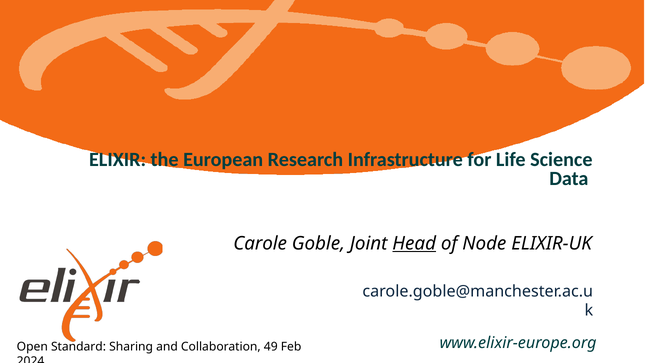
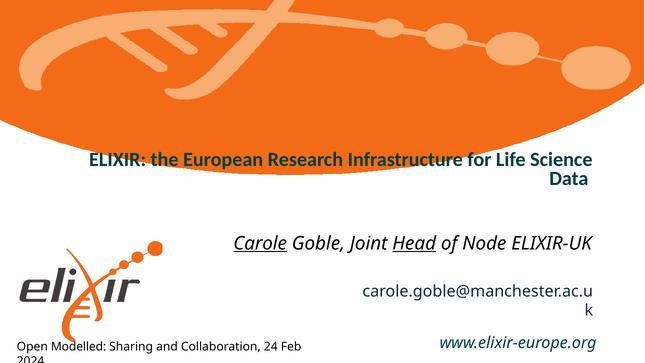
Carole underline: none -> present
Standard: Standard -> Modelled
49: 49 -> 24
